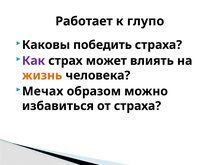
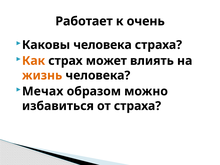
глупо: глупо -> очень
Каковы победить: победить -> человека
Как colour: purple -> orange
